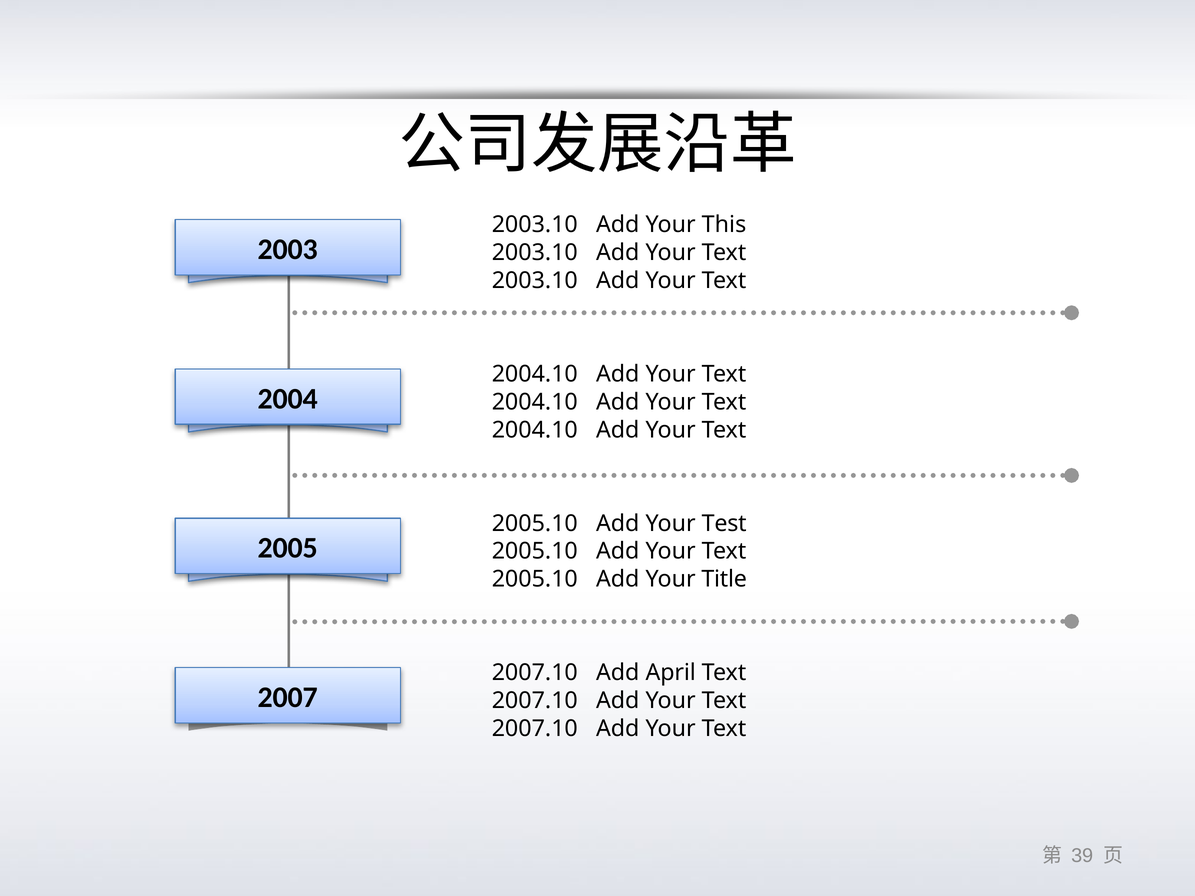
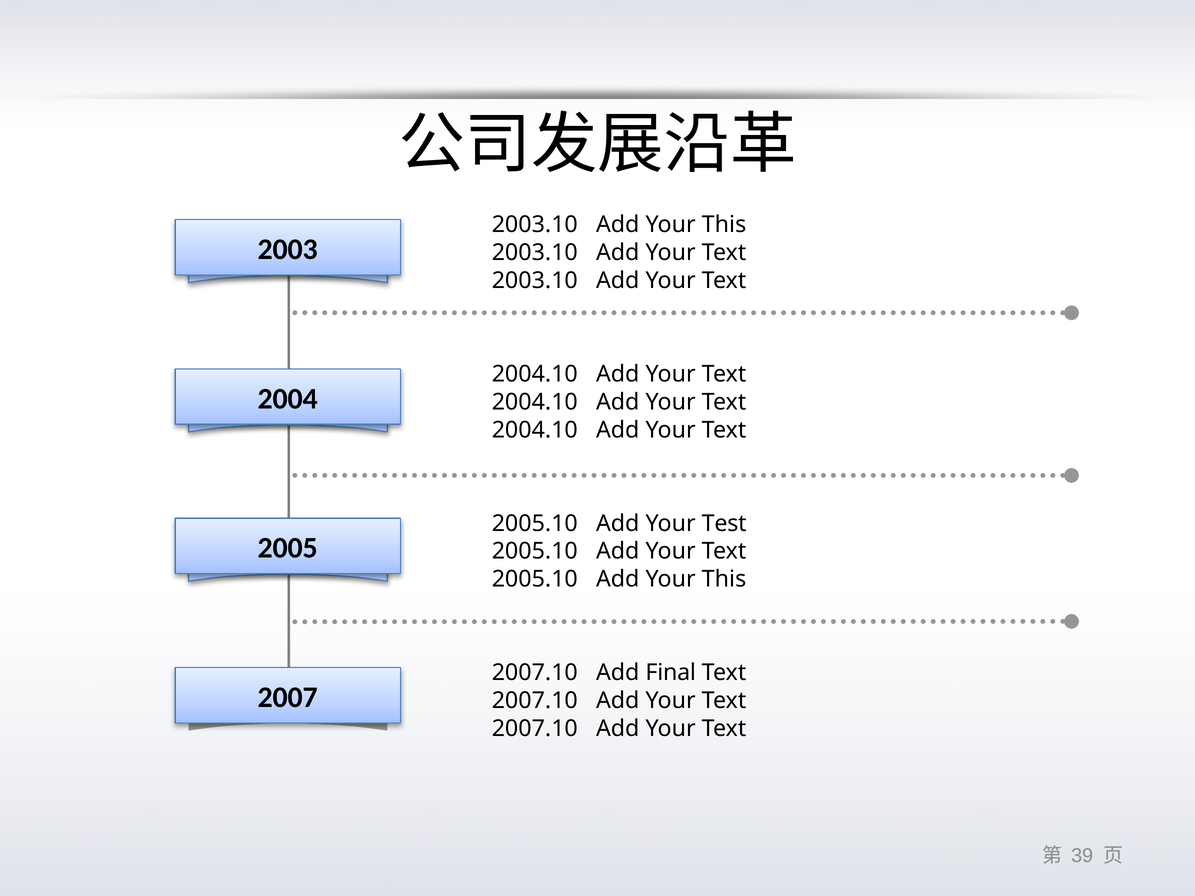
2005.10 Add Your Title: Title -> This
April: April -> Final
